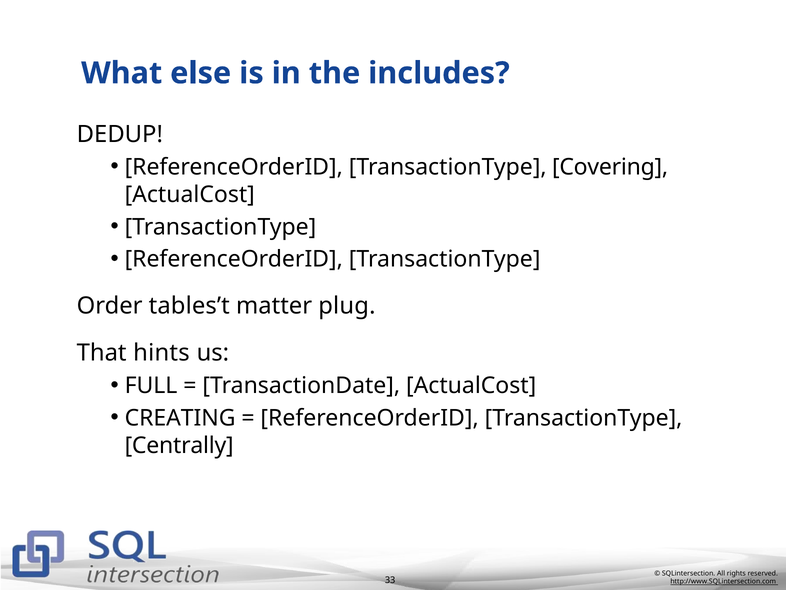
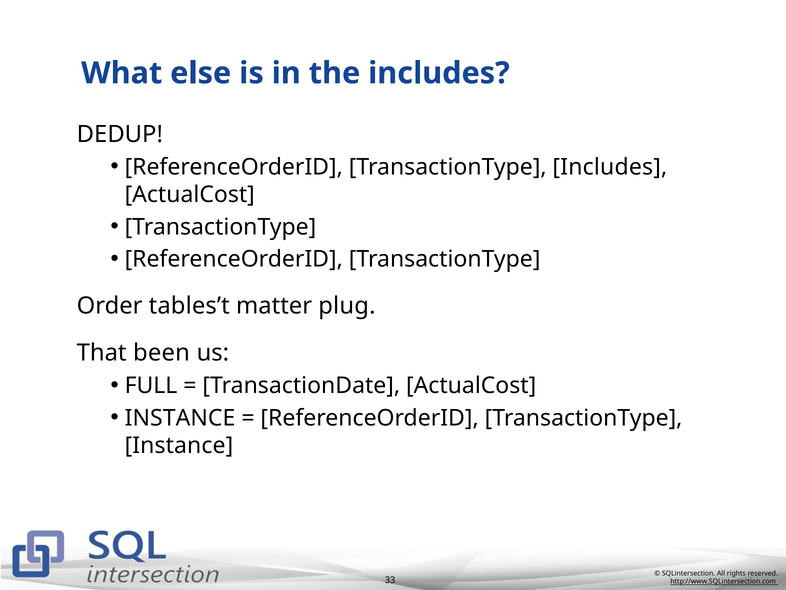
TransactionType Covering: Covering -> Includes
hints: hints -> been
CREATING at (180, 418): CREATING -> INSTANCE
Centrally at (179, 445): Centrally -> Instance
